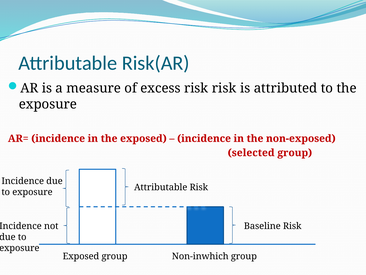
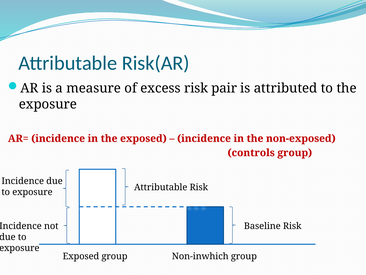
risk risk: risk -> pair
selected: selected -> controls
